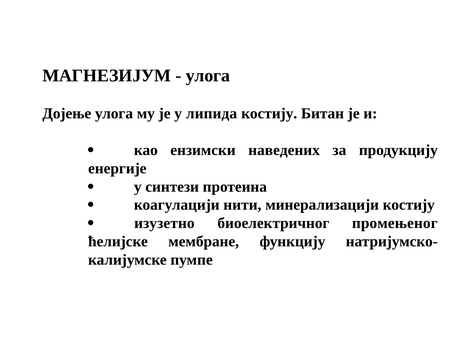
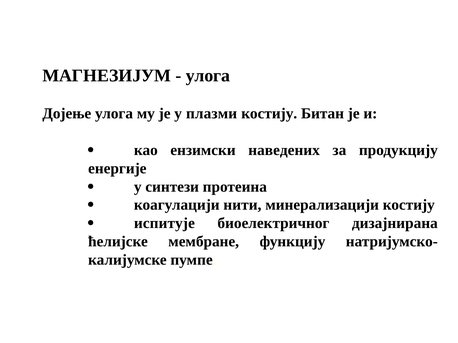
липида: липида -> плазми
изузетно: изузетно -> испитује
промењеног: промењеног -> дизајнирана
